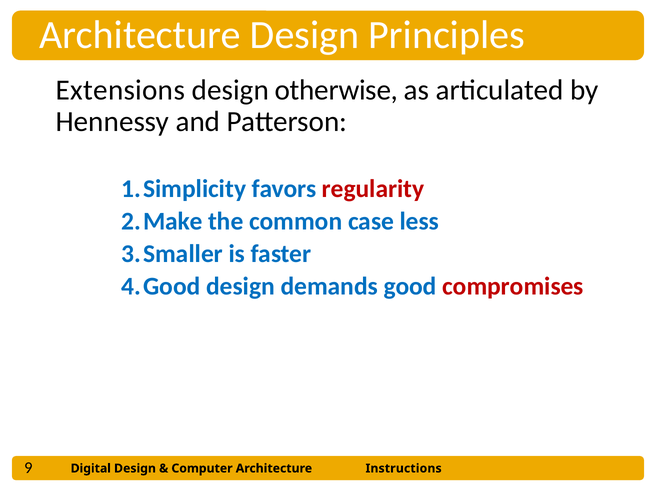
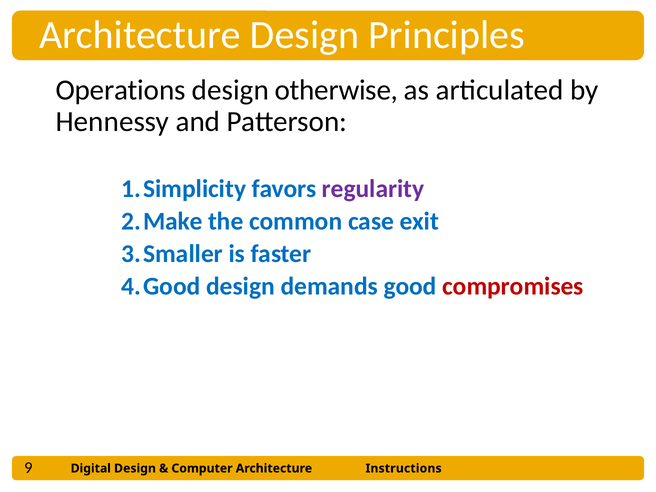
Extensions: Extensions -> Operations
regularity colour: red -> purple
less: less -> exit
